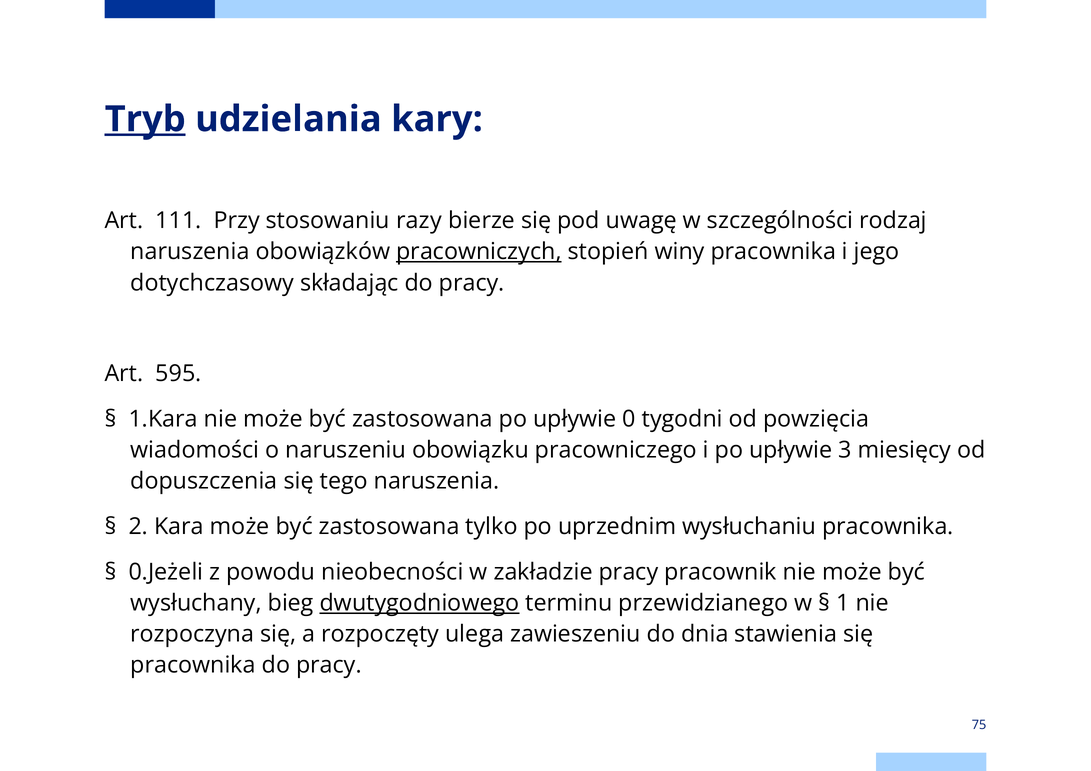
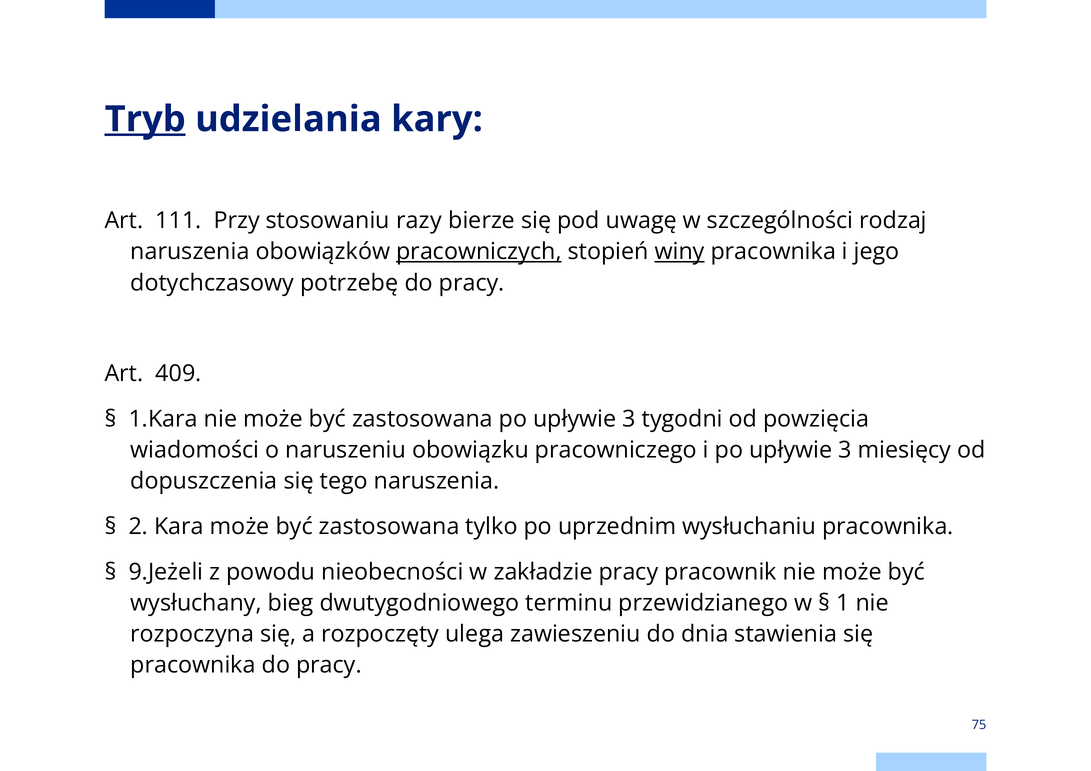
winy underline: none -> present
składając: składając -> potrzebę
595: 595 -> 409
zastosowana po upływie 0: 0 -> 3
0.Jeżeli: 0.Jeżeli -> 9.Jeżeli
dwutygodniowego underline: present -> none
